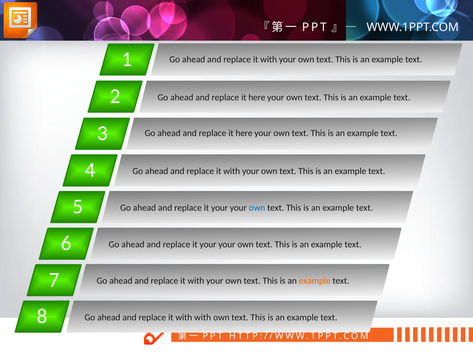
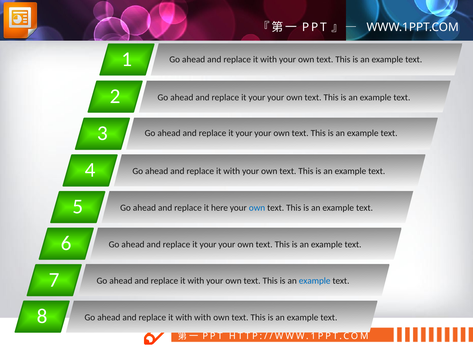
here at (257, 98): here -> your
here at (244, 133): here -> your
your at (220, 208): your -> here
example at (315, 282) colour: orange -> blue
